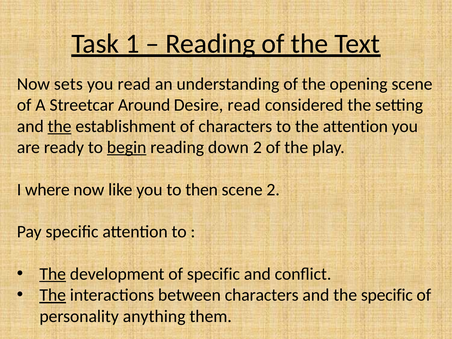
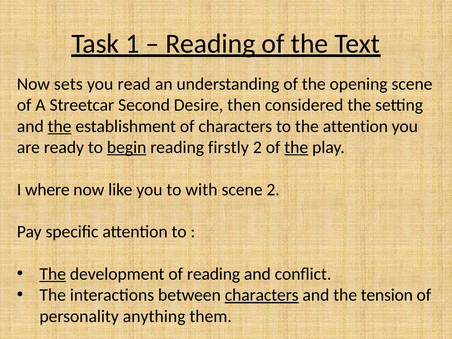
Around: Around -> Second
Desire read: read -> then
down: down -> firstly
the at (296, 147) underline: none -> present
then: then -> with
of specific: specific -> reading
The at (53, 295) underline: present -> none
characters at (262, 295) underline: none -> present
the specific: specific -> tension
